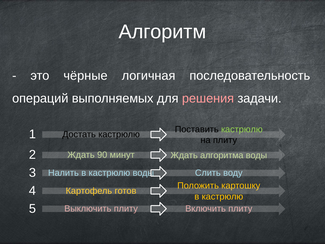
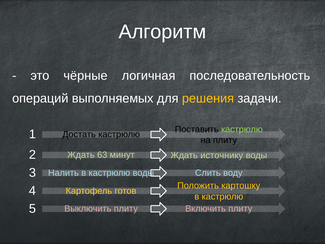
решения colour: pink -> yellow
90: 90 -> 63
алгоритма: алгоритма -> источнику
